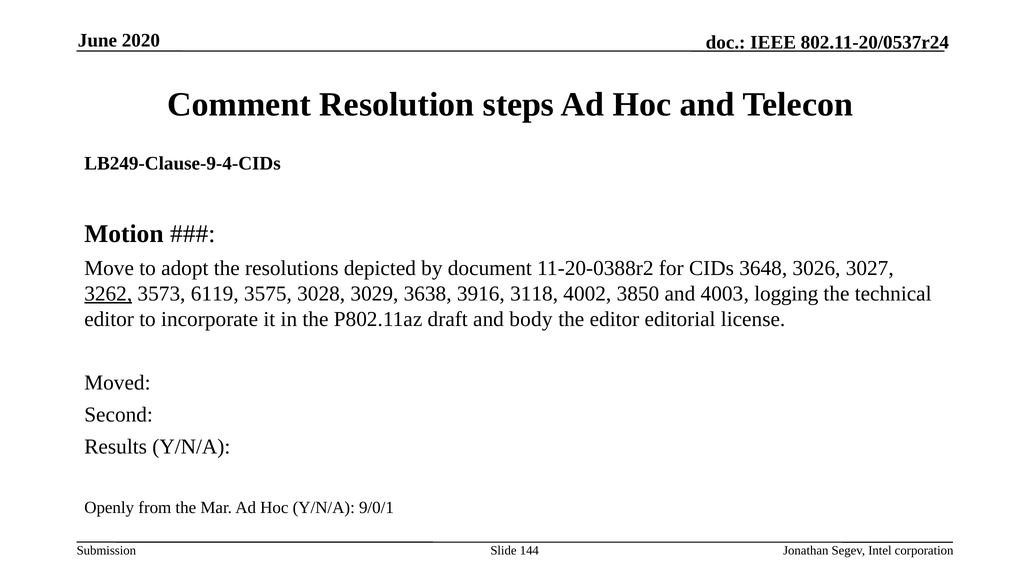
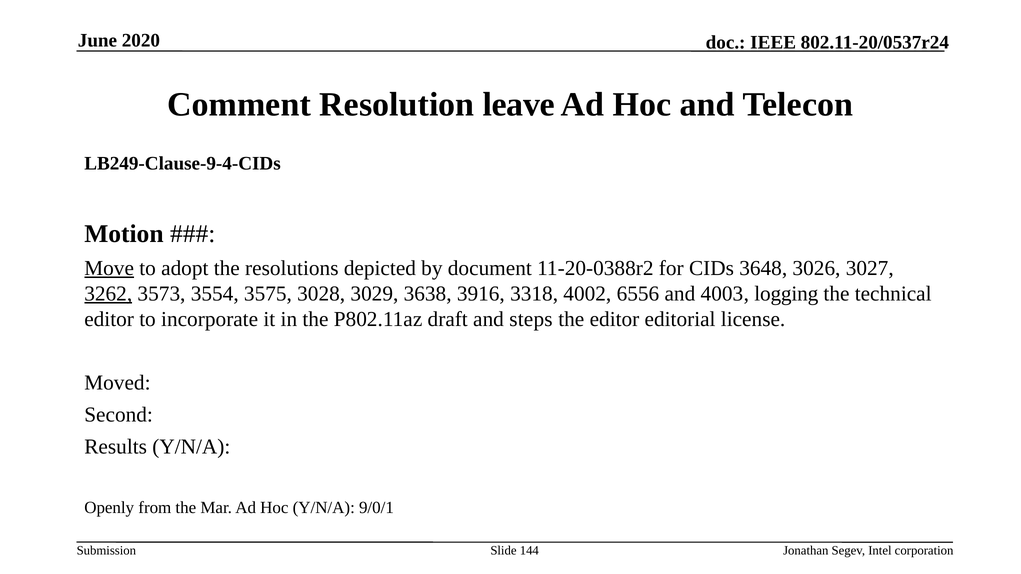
steps: steps -> leave
Move underline: none -> present
6119: 6119 -> 3554
3118: 3118 -> 3318
3850: 3850 -> 6556
body: body -> steps
